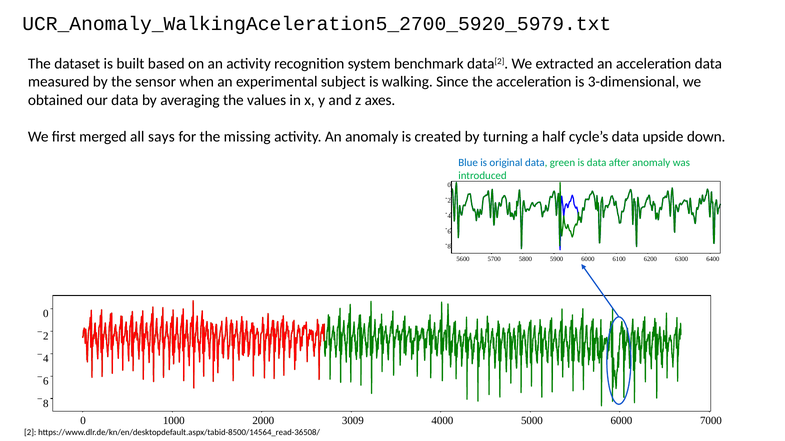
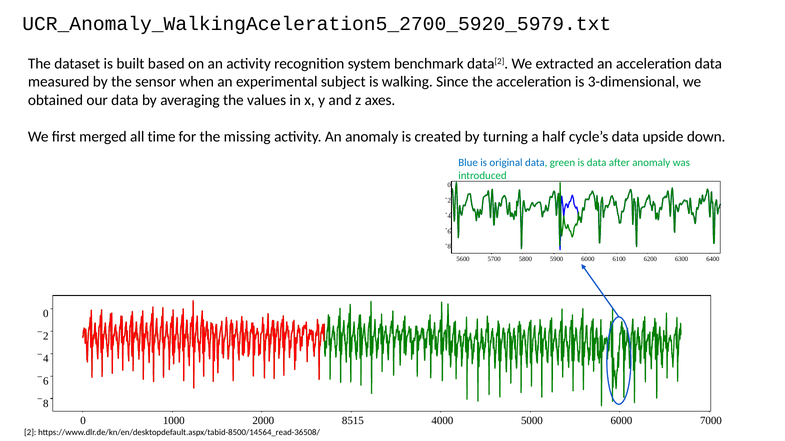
says: says -> time
3009: 3009 -> 8515
